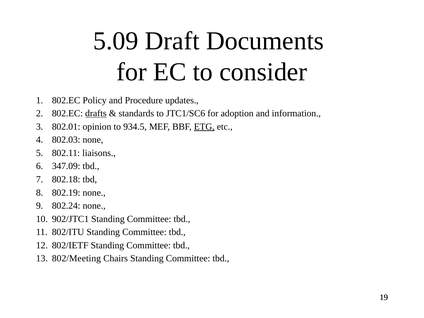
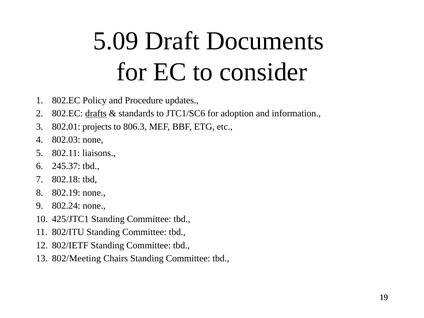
opinion: opinion -> projects
934.5: 934.5 -> 806.3
ETG underline: present -> none
347.09: 347.09 -> 245.37
902/JTC1: 902/JTC1 -> 425/JTC1
